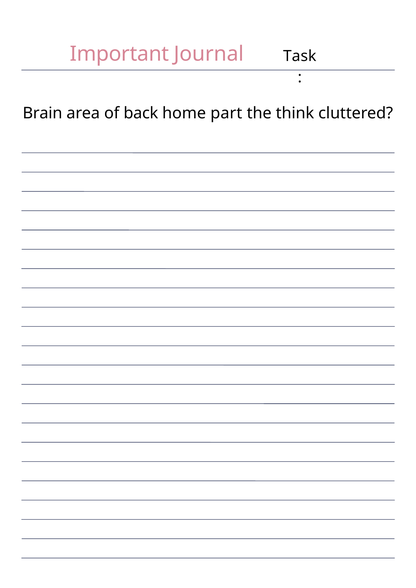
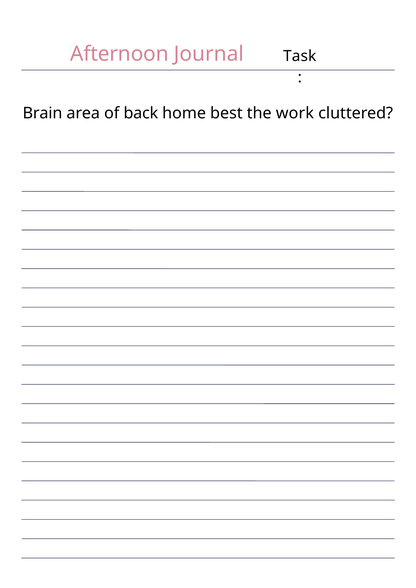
Important: Important -> Afternoon
part: part -> best
think: think -> work
